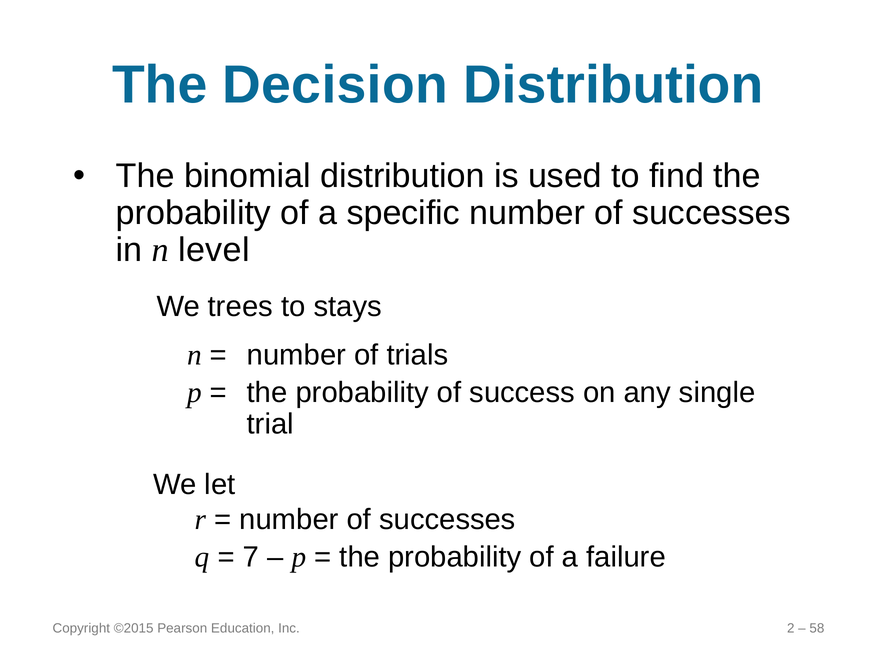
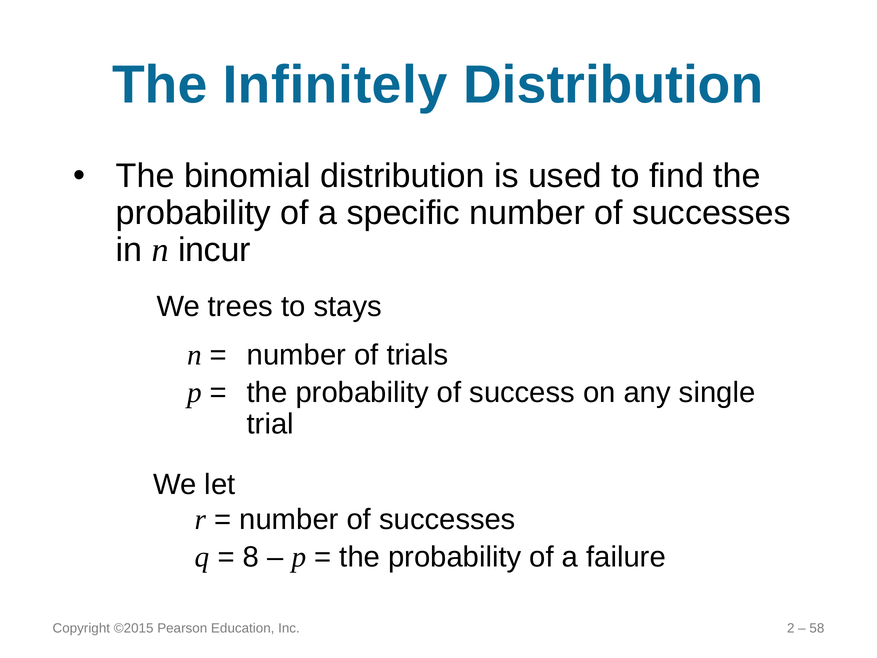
Decision: Decision -> Infinitely
level: level -> incur
7: 7 -> 8
